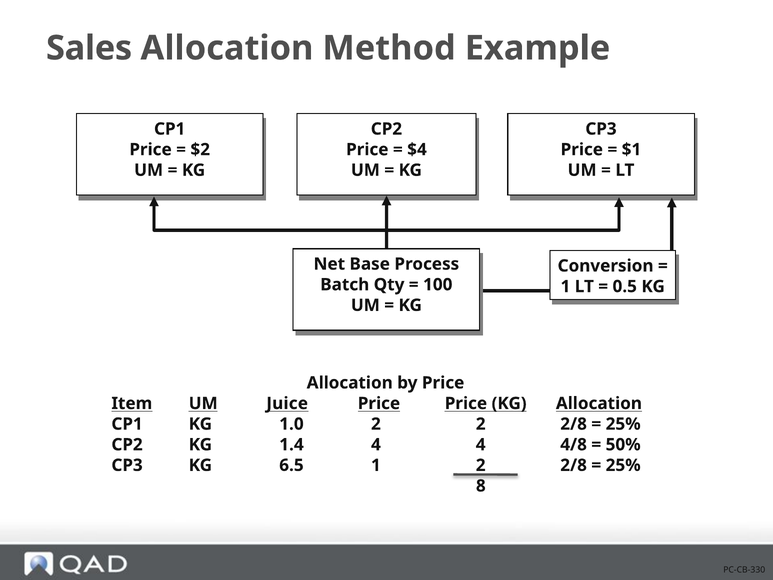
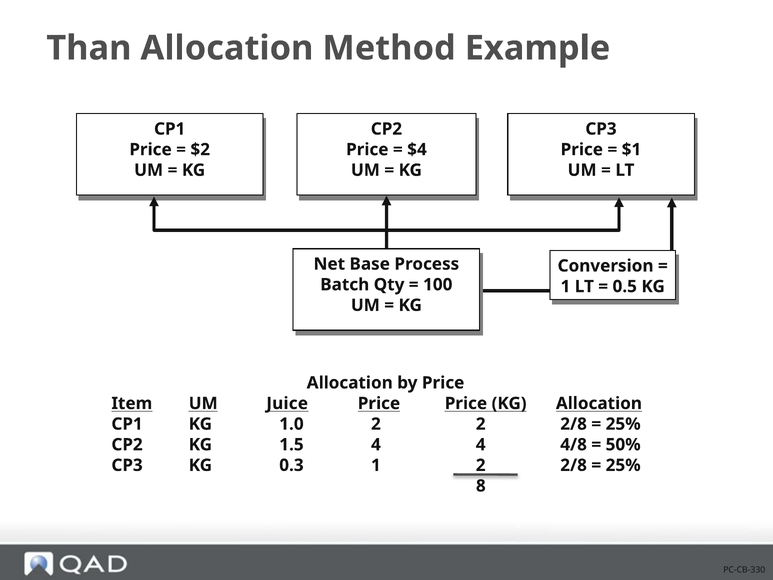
Sales: Sales -> Than
1.4: 1.4 -> 1.5
6.5: 6.5 -> 0.3
